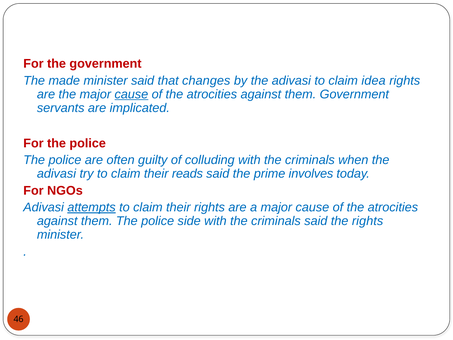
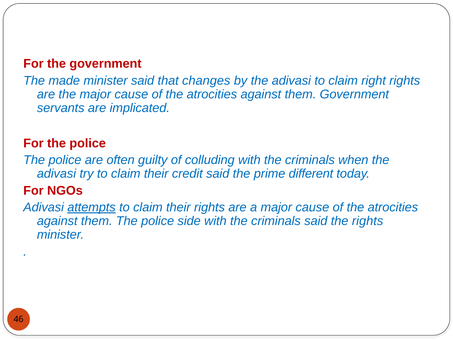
idea: idea -> right
cause at (131, 94) underline: present -> none
reads: reads -> credit
involves: involves -> different
